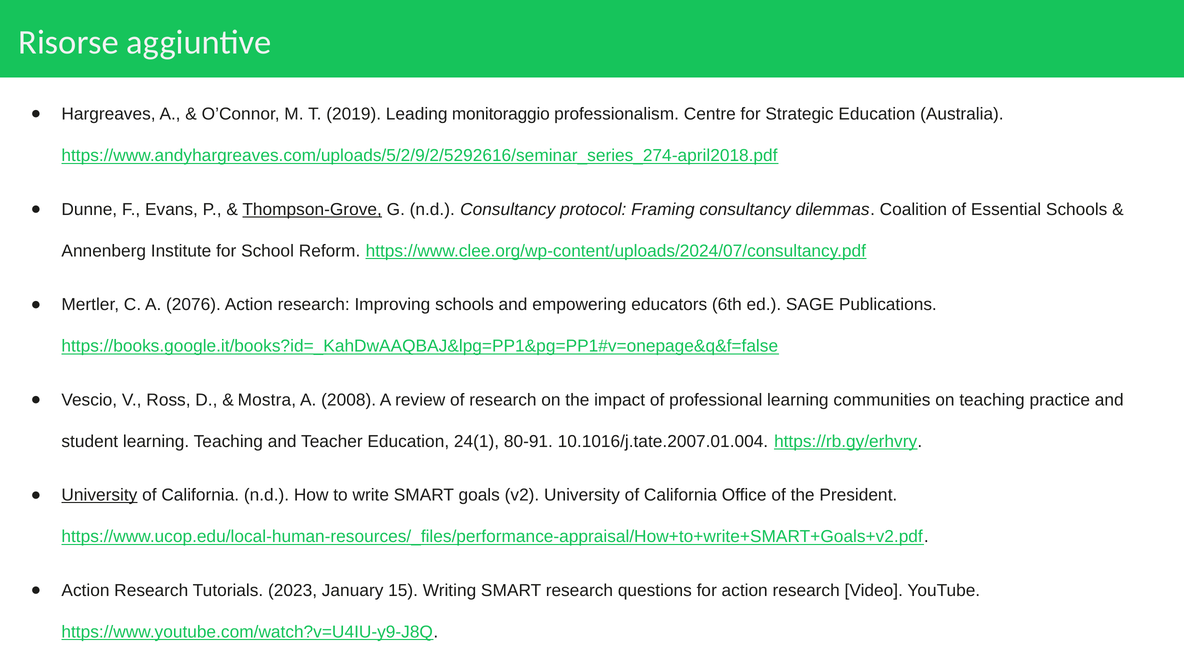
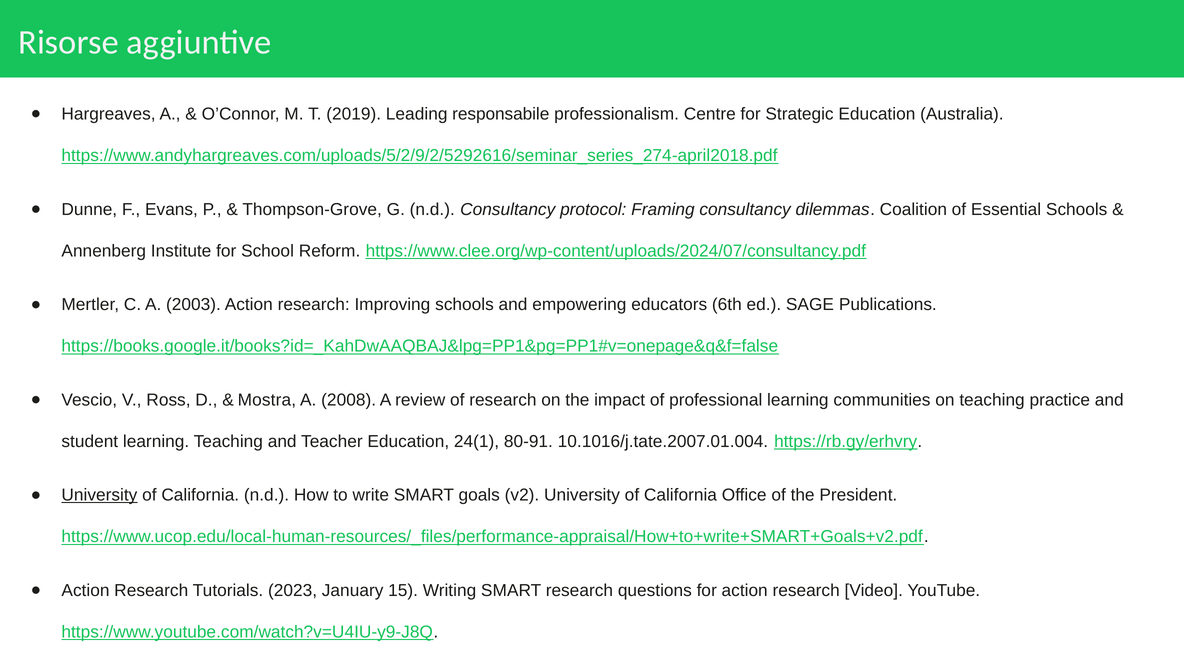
monitoraggio: monitoraggio -> responsabile
Thompson-Grove underline: present -> none
2076: 2076 -> 2003
